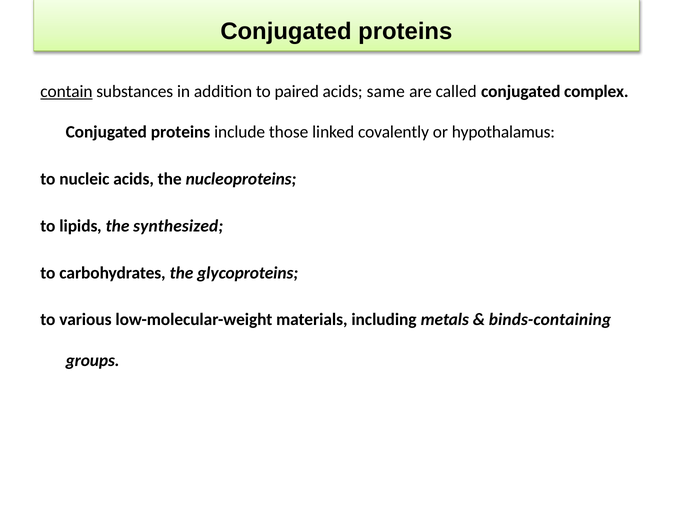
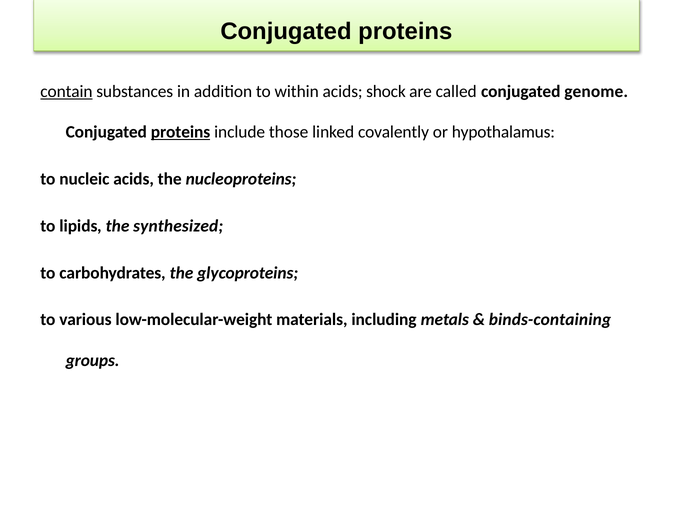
paired: paired -> within
same: same -> shock
complex: complex -> genome
proteins at (181, 132) underline: none -> present
